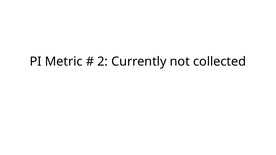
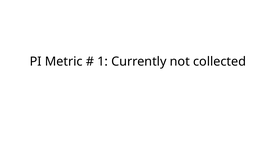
2: 2 -> 1
